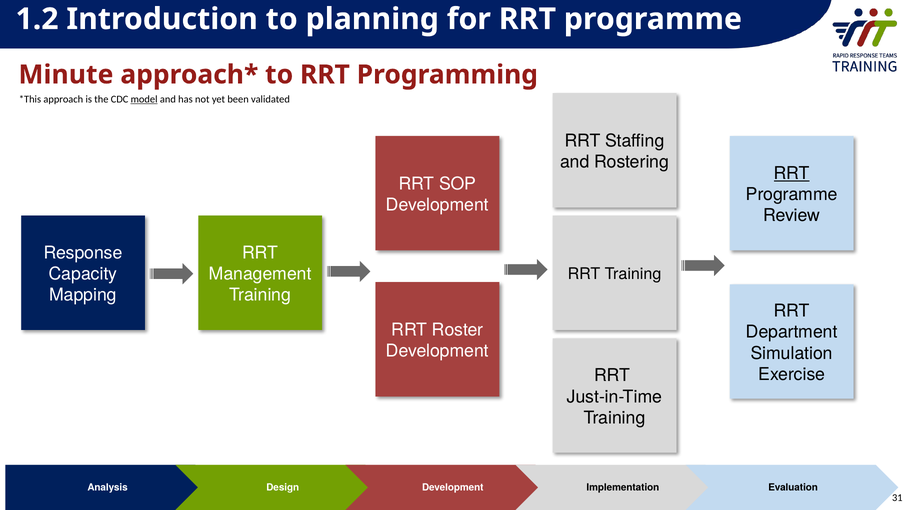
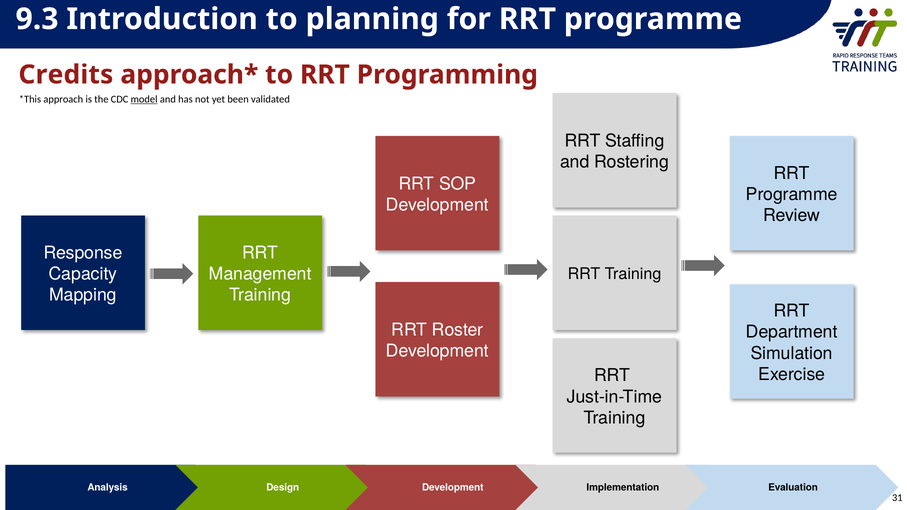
1.2: 1.2 -> 9.3
Minute: Minute -> Credits
RRT at (792, 173) underline: present -> none
